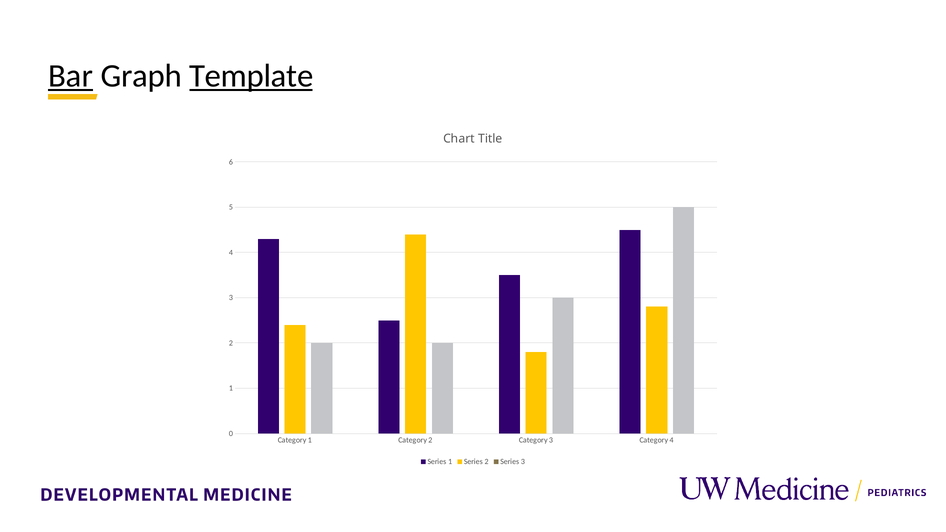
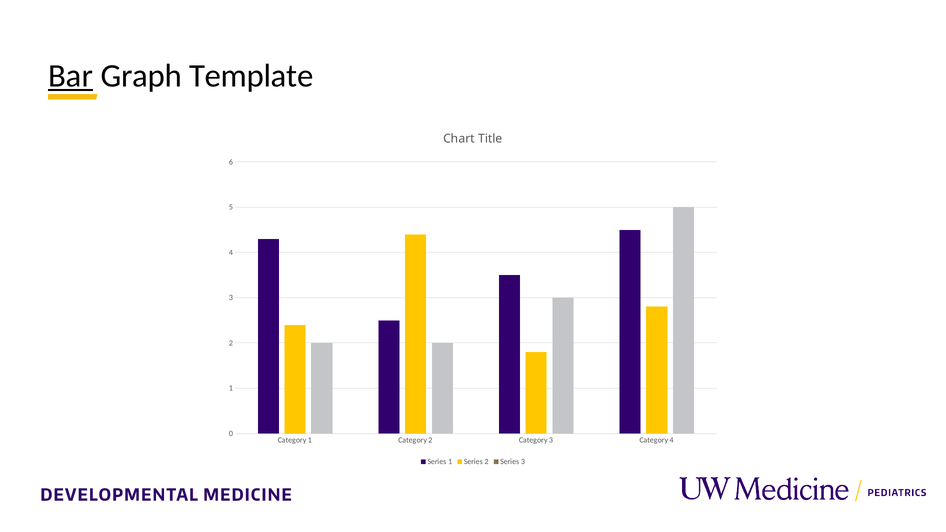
Template underline: present -> none
